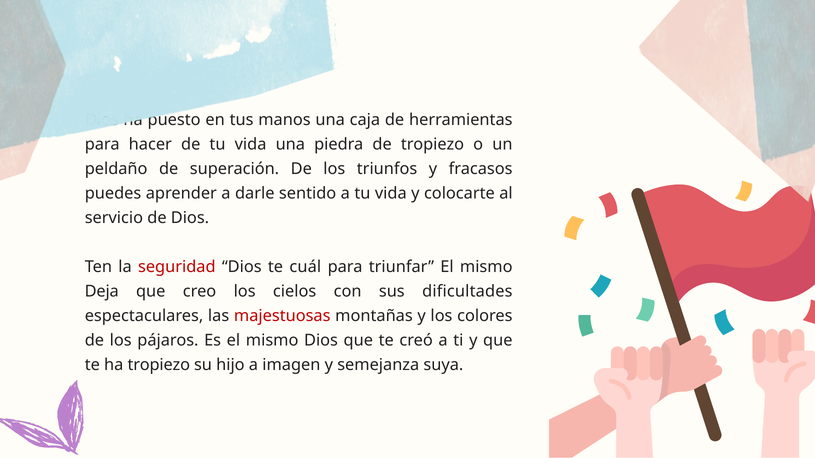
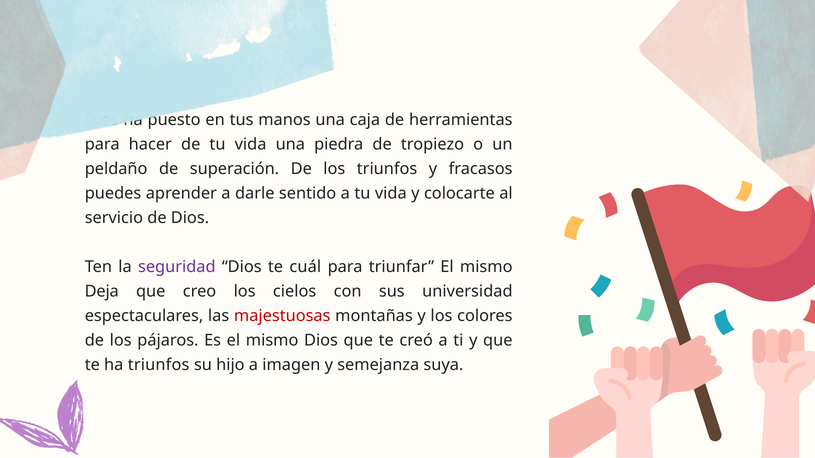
seguridad colour: red -> purple
dificultades: dificultades -> universidad
ha tropiezo: tropiezo -> triunfos
